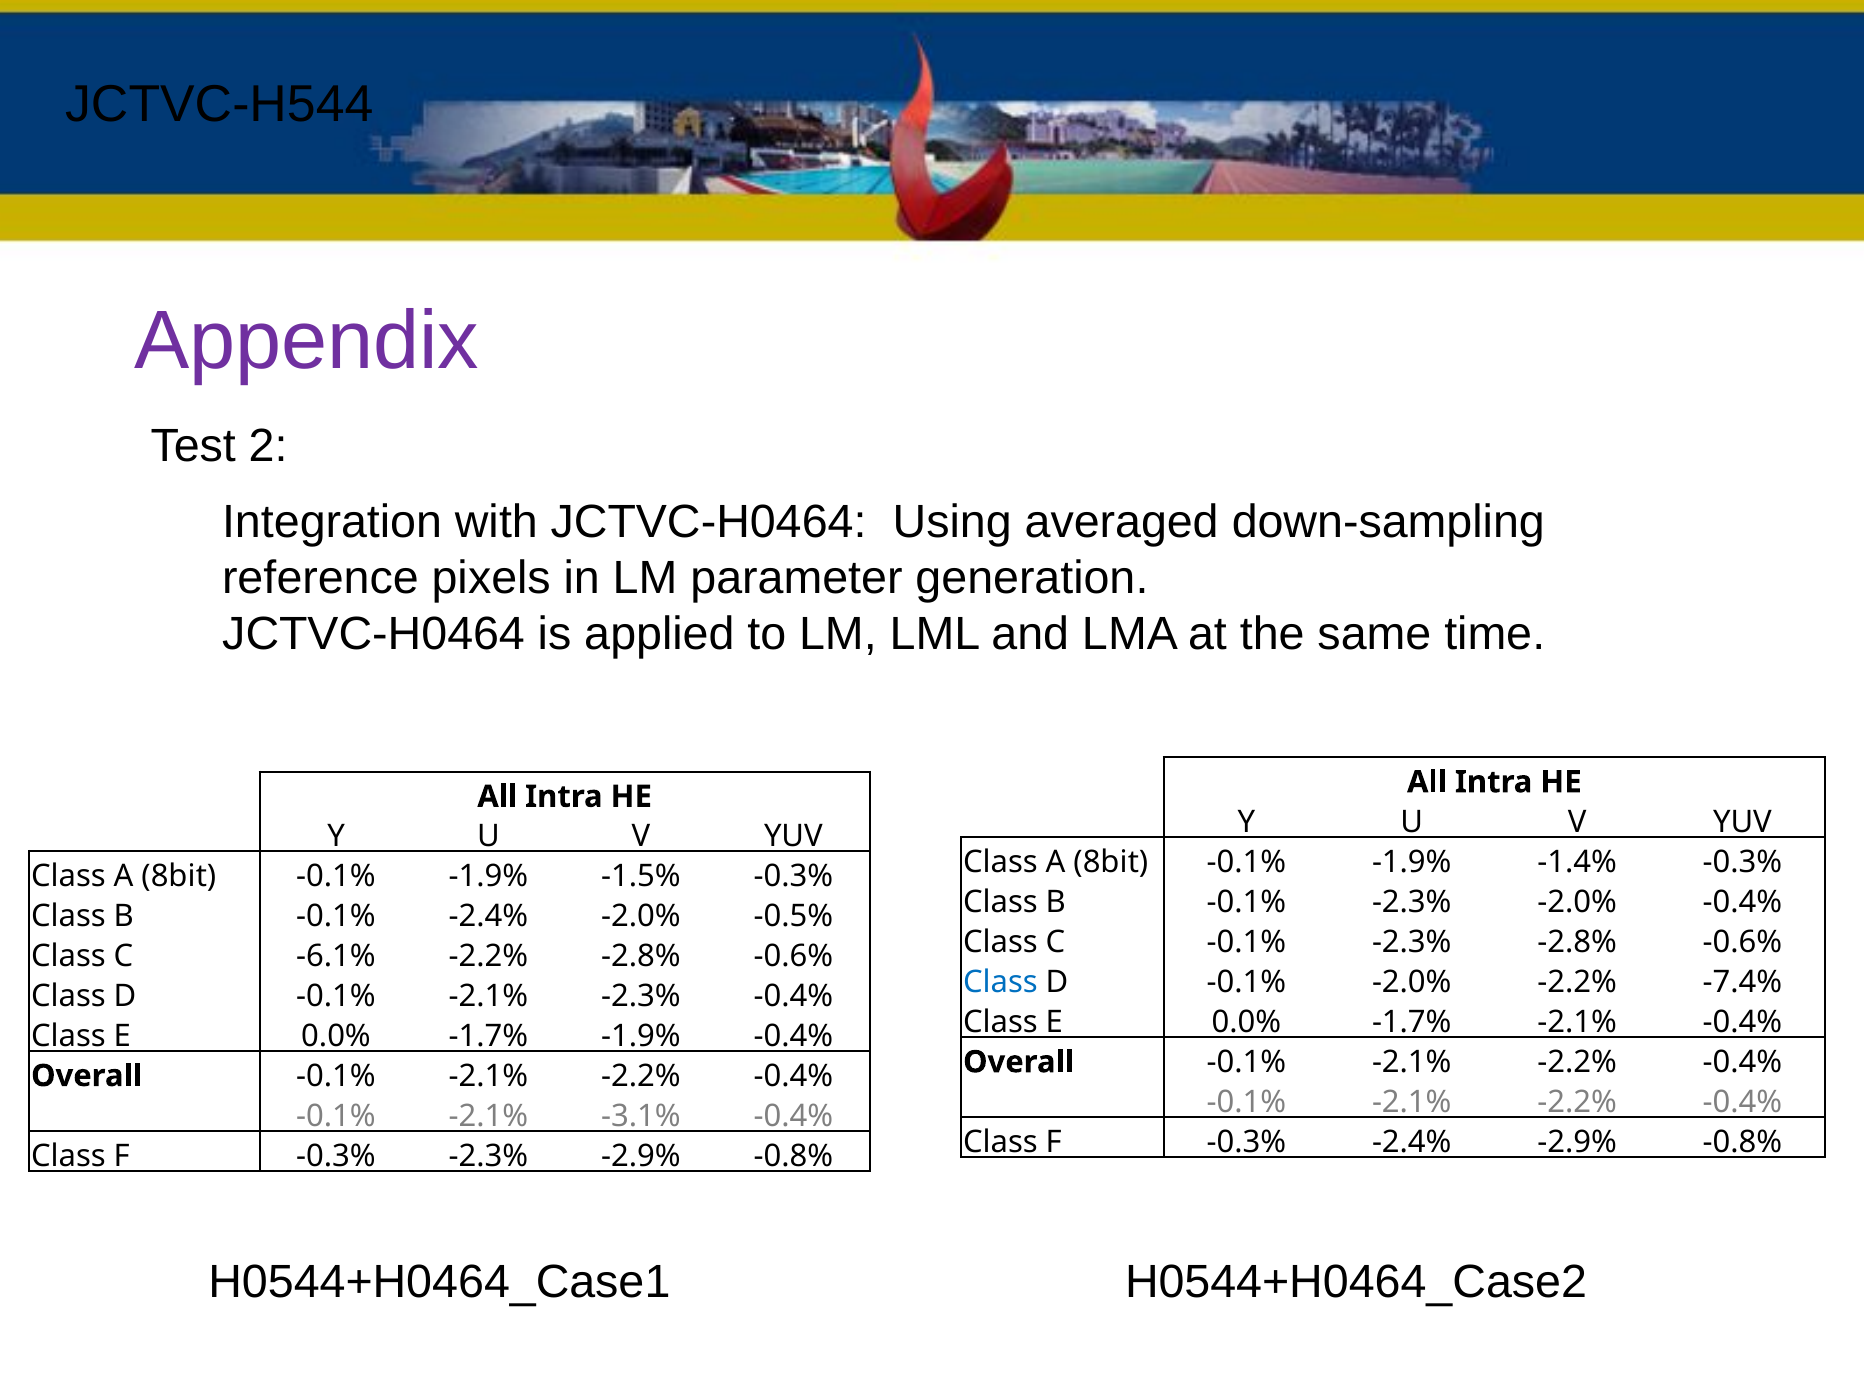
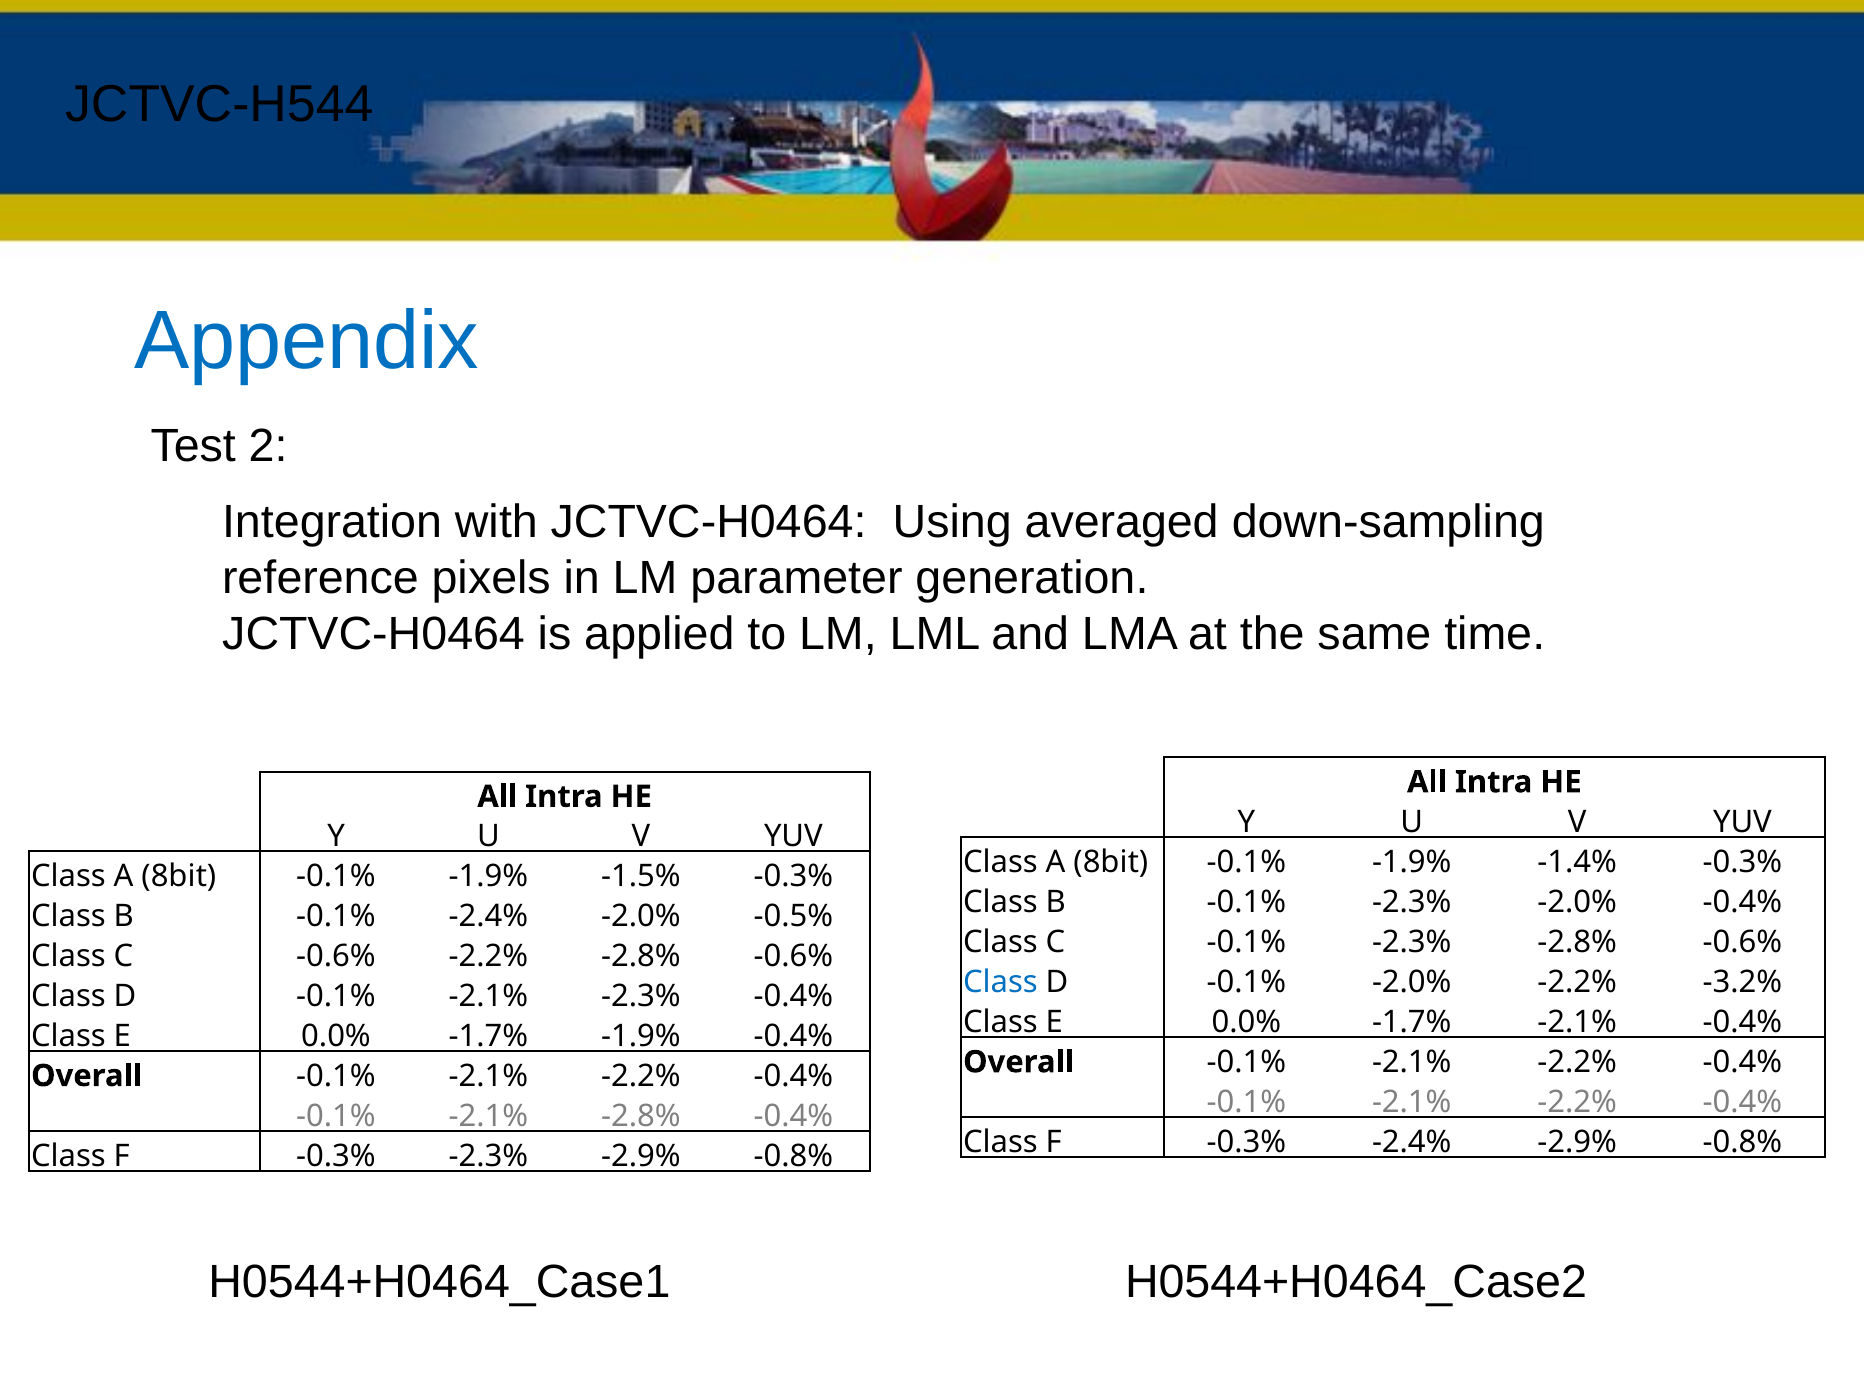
Appendix colour: purple -> blue
C -6.1%: -6.1% -> -0.6%
-7.4%: -7.4% -> -3.2%
-2.1% -3.1%: -3.1% -> -2.8%
